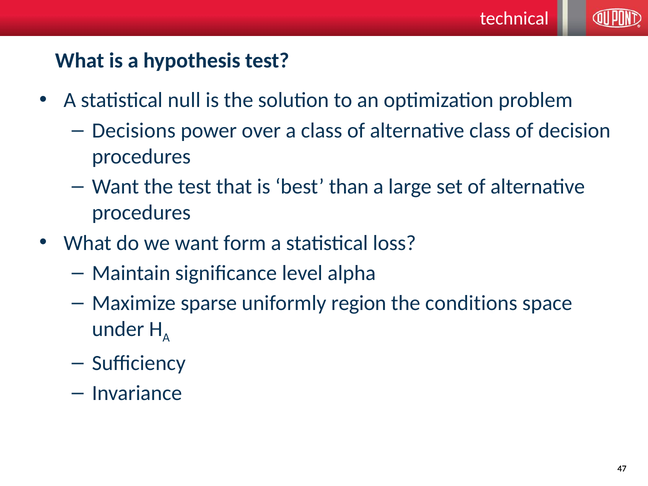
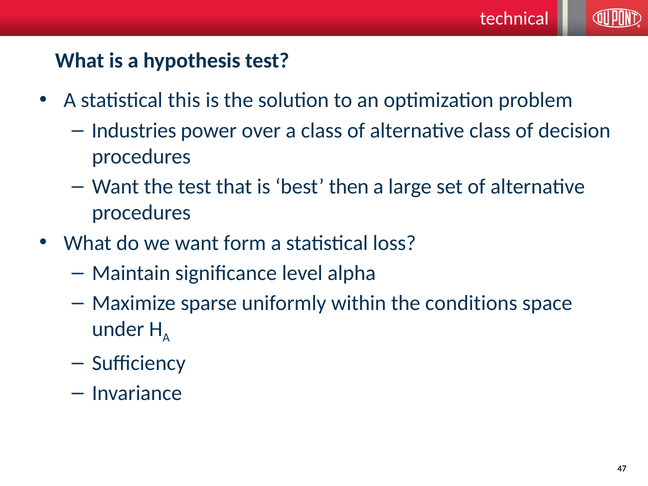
null: null -> this
Decisions: Decisions -> Industries
than: than -> then
region: region -> within
